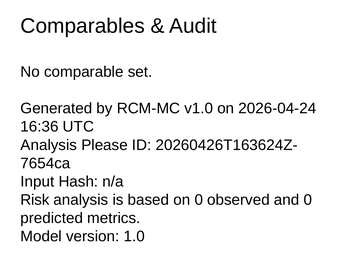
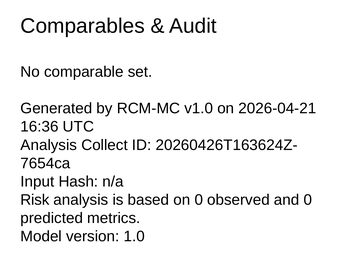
2026-04-24: 2026-04-24 -> 2026-04-21
Please: Please -> Collect
